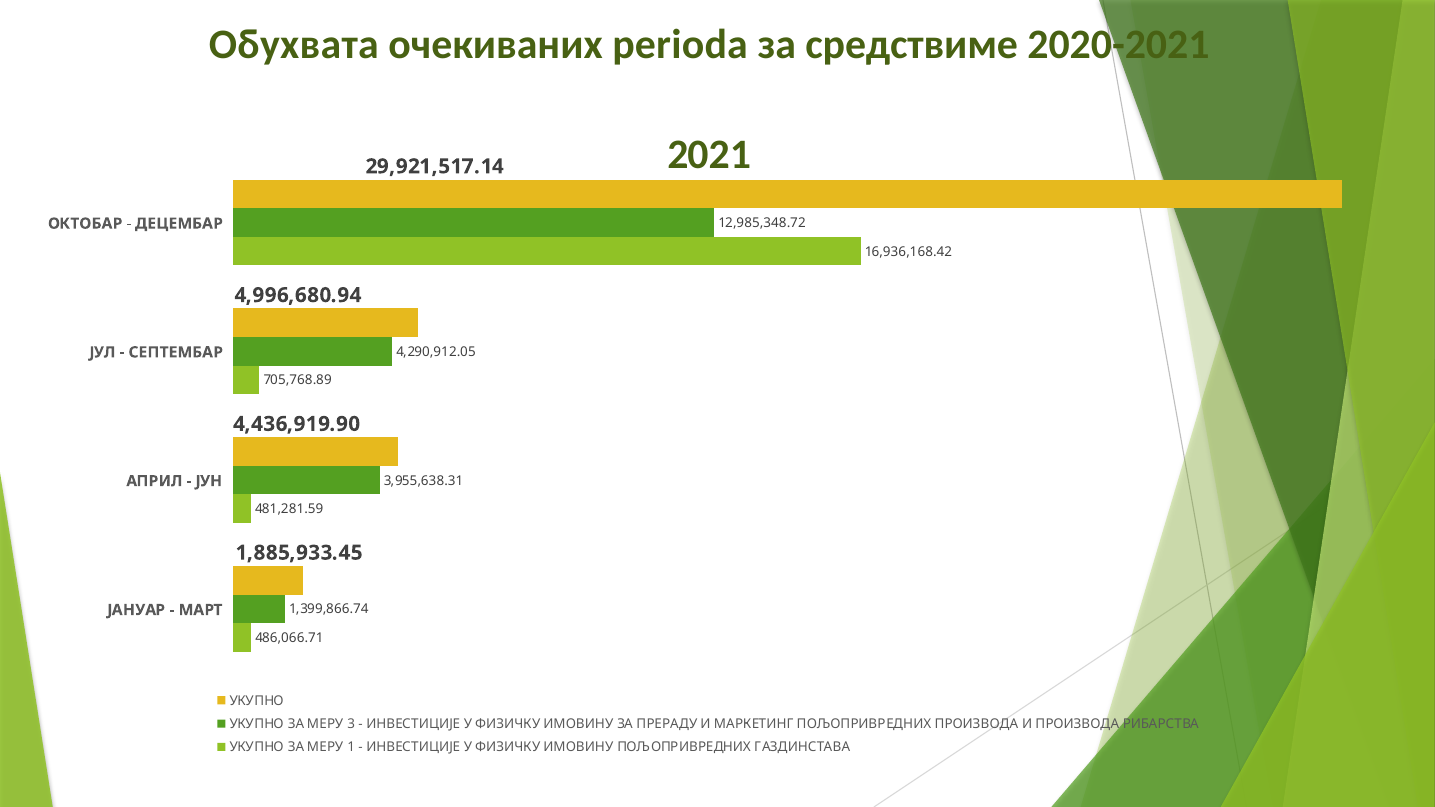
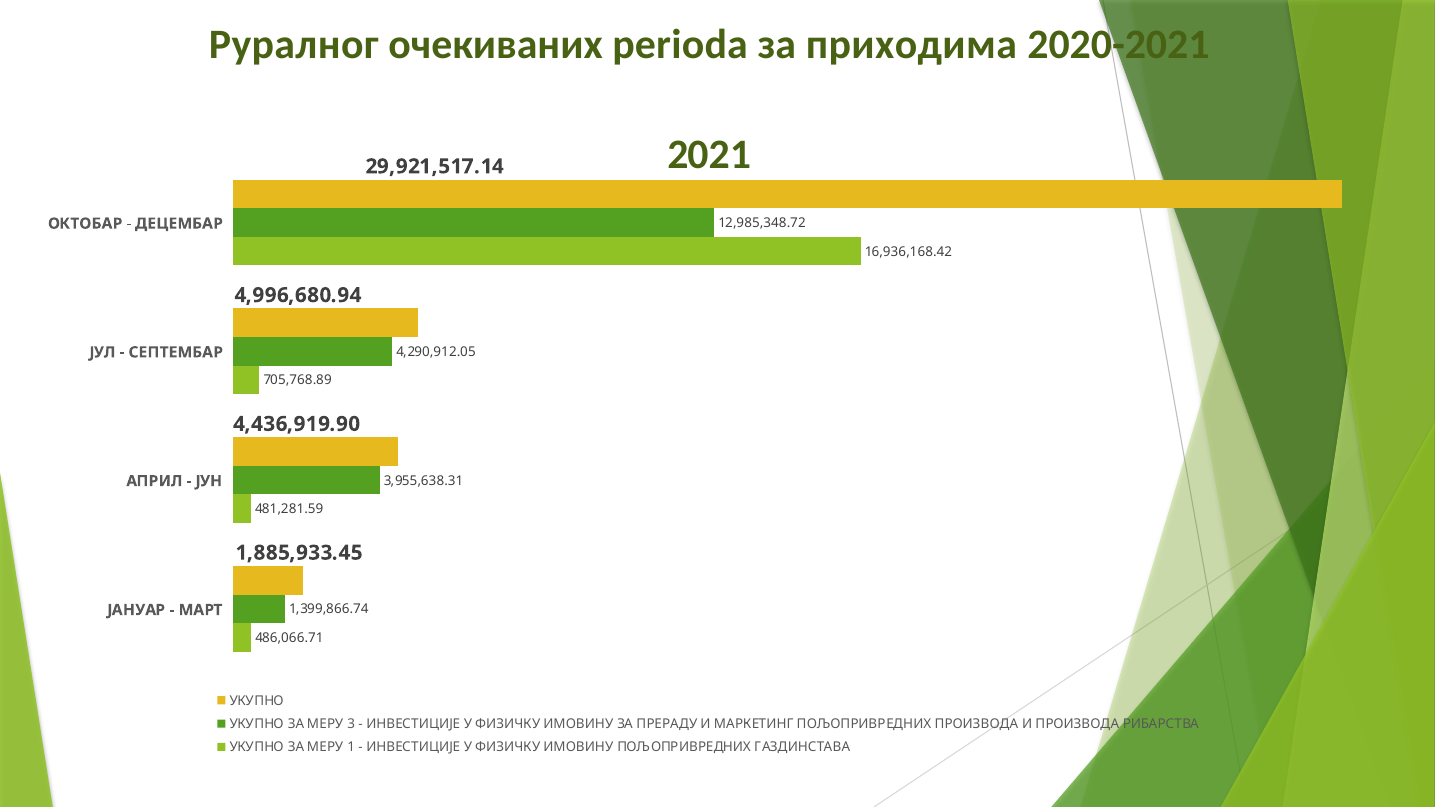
Обухвата: Обухвата -> Руралног
средствиме: средствиме -> приходима
